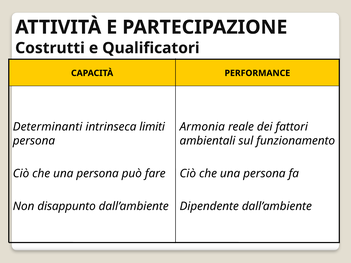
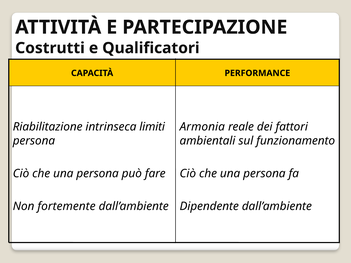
Determinanti: Determinanti -> Riabilitazione
disappunto: disappunto -> fortemente
